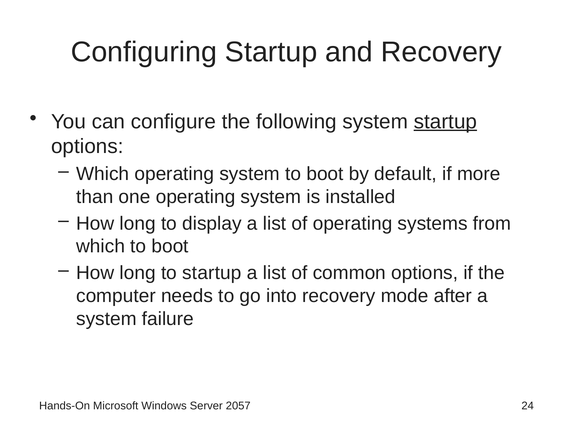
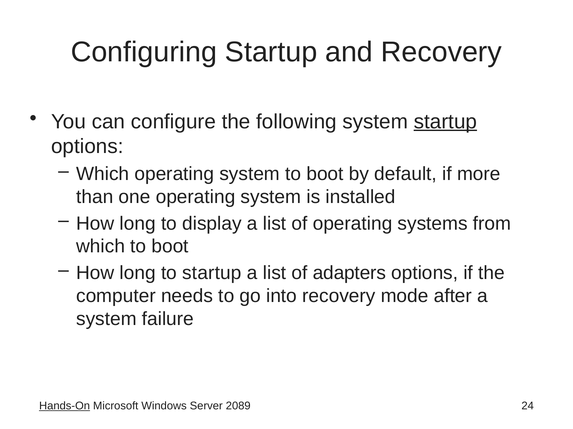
common: common -> adapters
Hands-On underline: none -> present
2057: 2057 -> 2089
